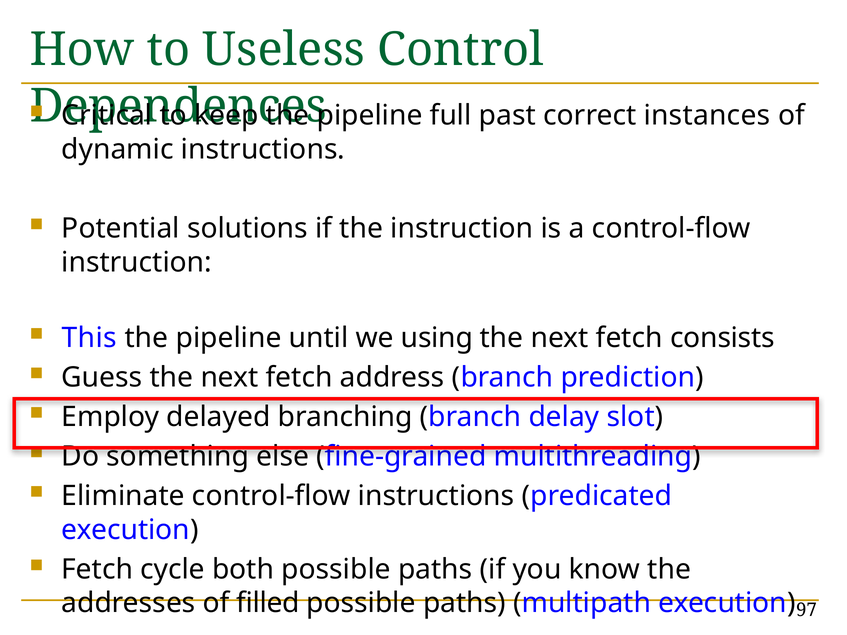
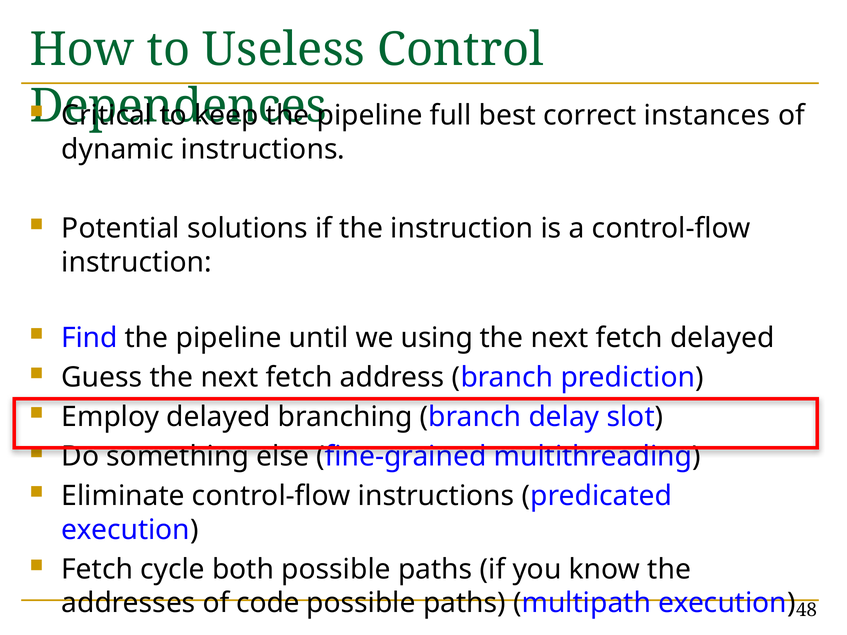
past: past -> best
This: This -> Find
fetch consists: consists -> delayed
filled: filled -> code
97: 97 -> 48
